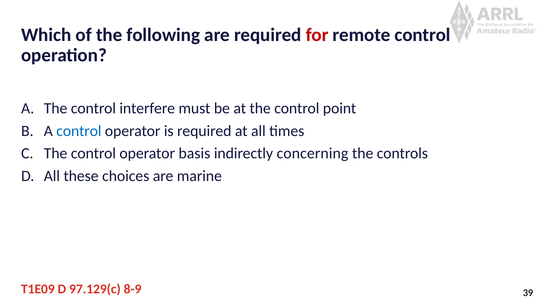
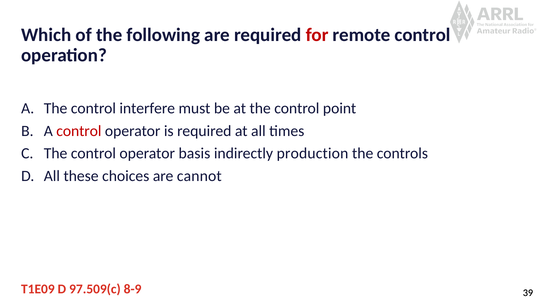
control at (79, 131) colour: blue -> red
concerning: concerning -> production
marine: marine -> cannot
97.129(c: 97.129(c -> 97.509(c
